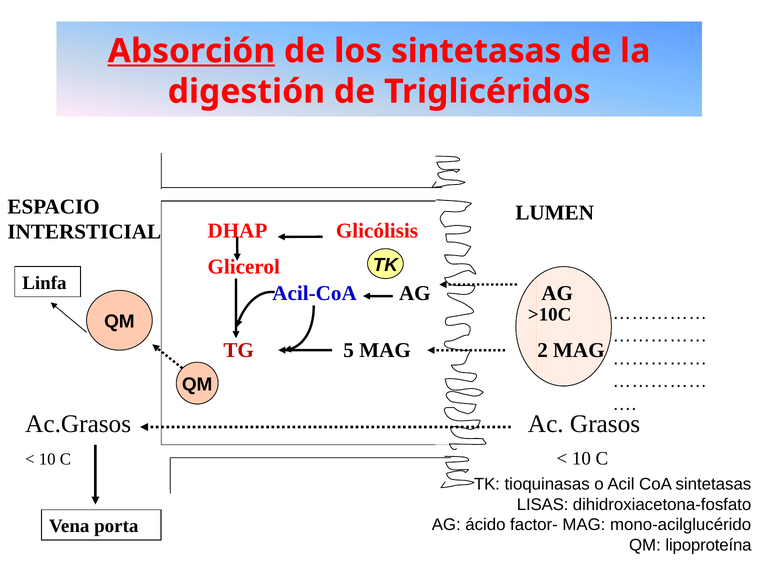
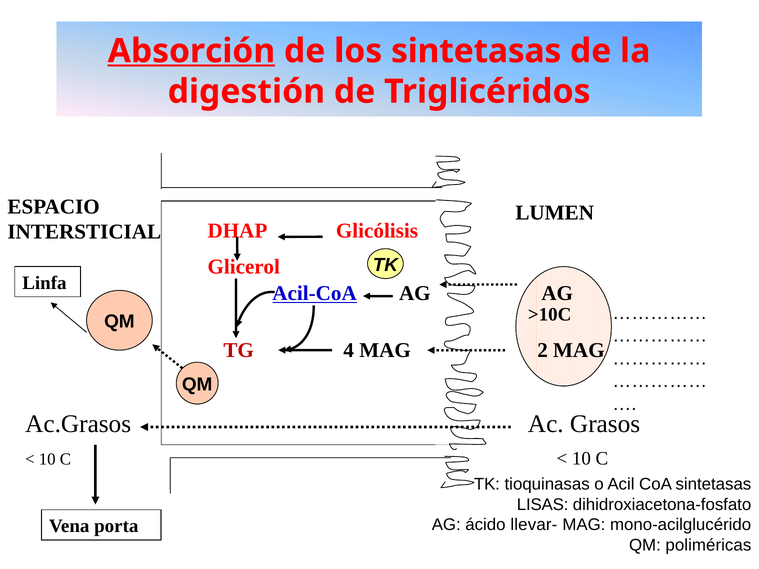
Acil-CoA underline: none -> present
5: 5 -> 4
factor-: factor- -> llevar-
lipoproteína: lipoproteína -> poliméricas
